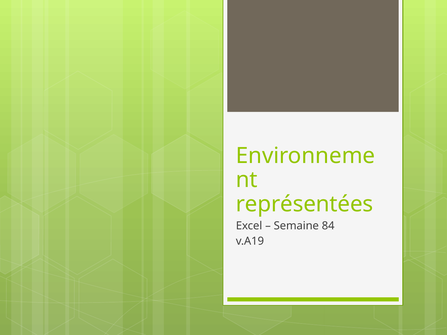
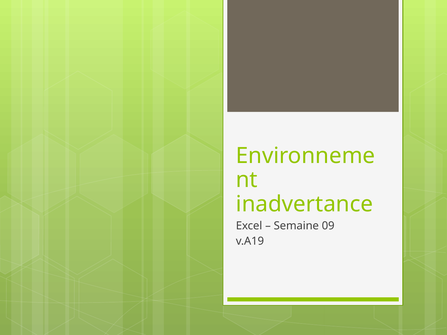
représentées: représentées -> inadvertance
84: 84 -> 09
